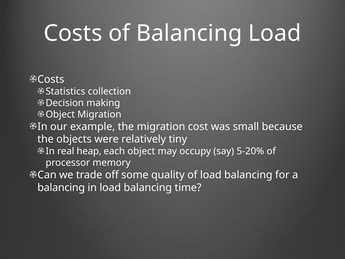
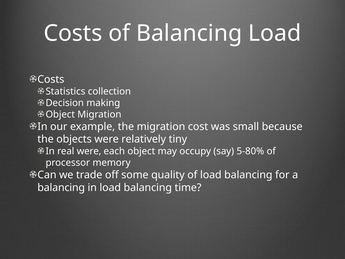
real heap: heap -> were
5-20%: 5-20% -> 5-80%
